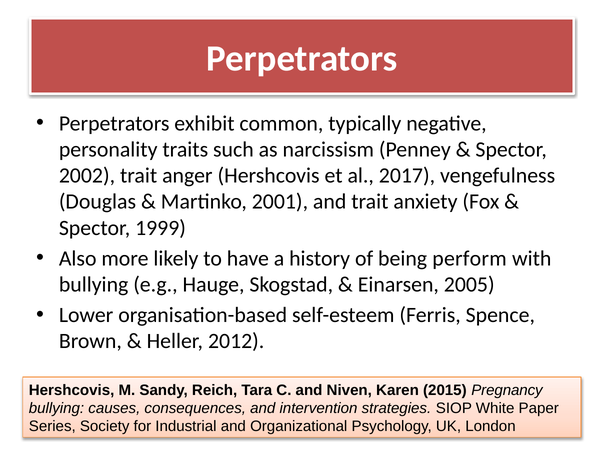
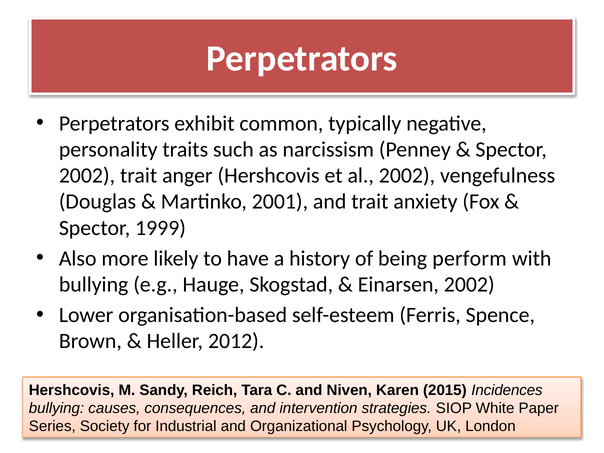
al 2017: 2017 -> 2002
Einarsen 2005: 2005 -> 2002
Pregnancy: Pregnancy -> Incidences
